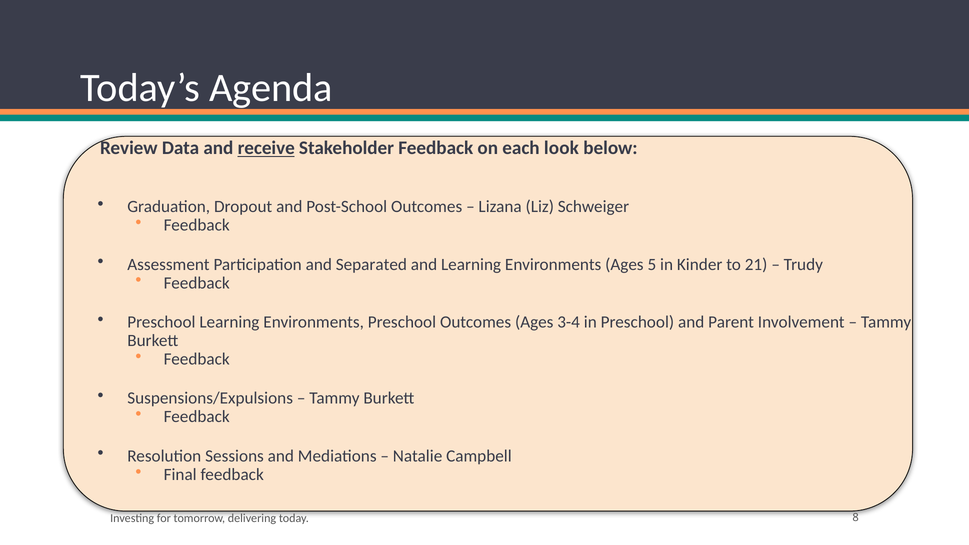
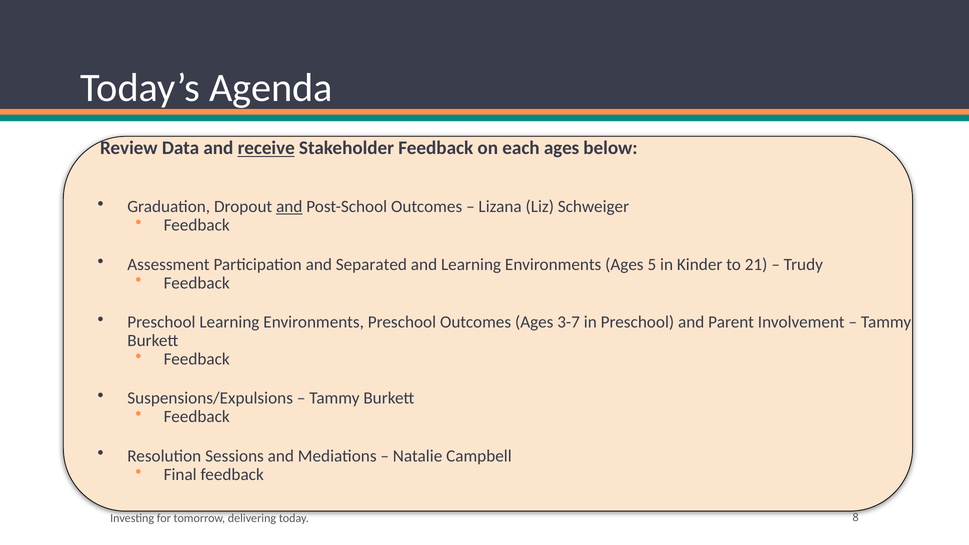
each look: look -> ages
and at (289, 207) underline: none -> present
3-4: 3-4 -> 3-7
